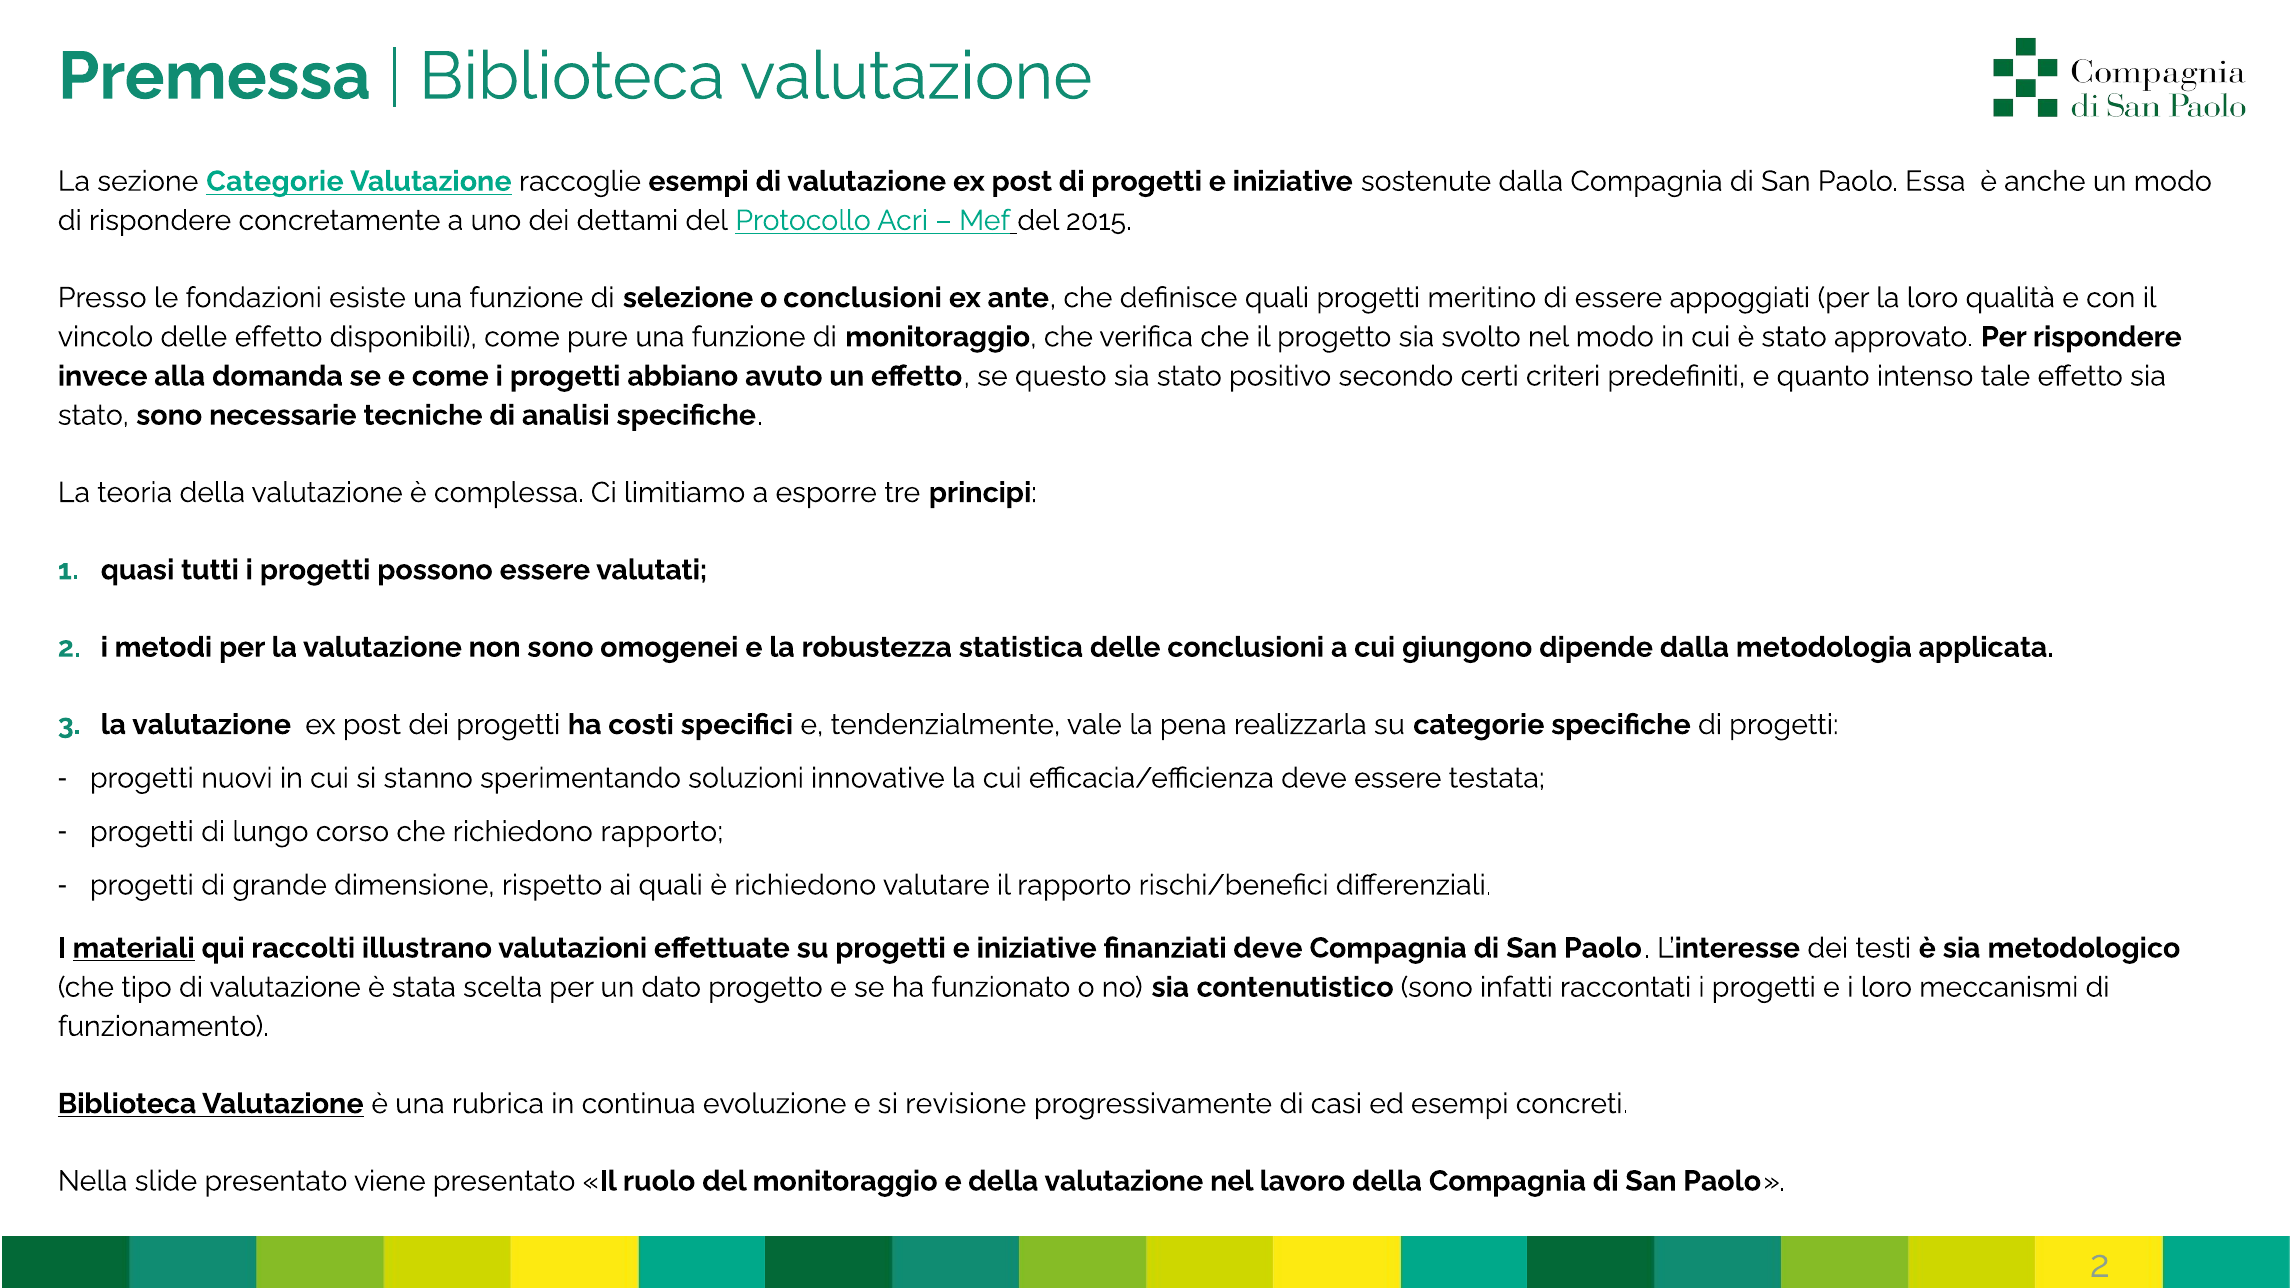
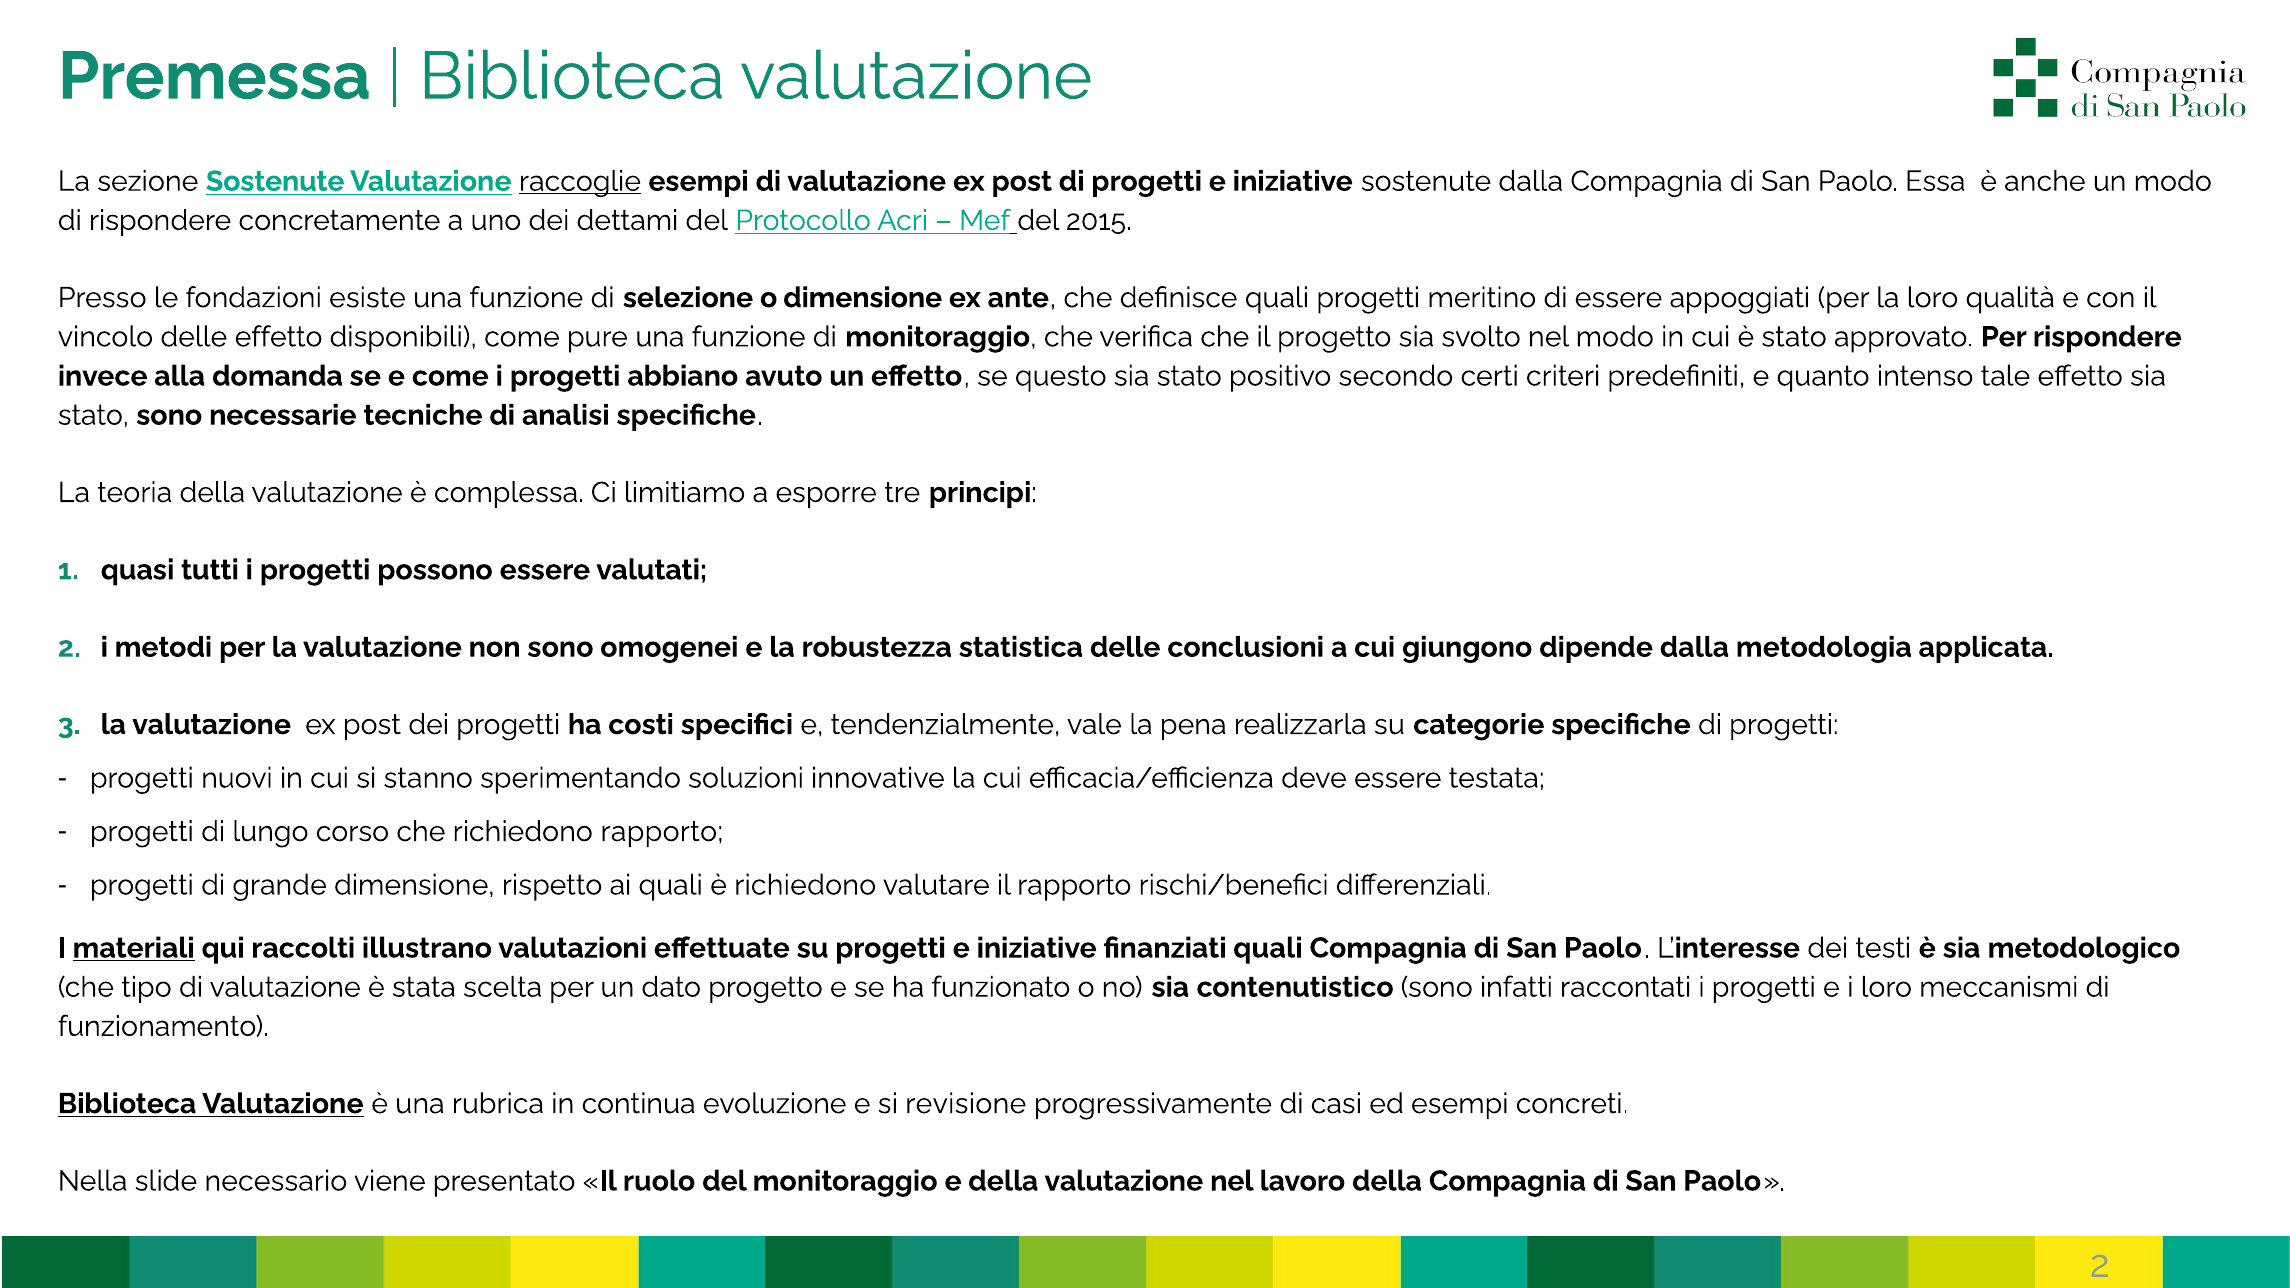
sezione Categorie: Categorie -> Sostenute
raccoglie underline: none -> present
o conclusioni: conclusioni -> dimensione
finanziati deve: deve -> quali
slide presentato: presentato -> necessario
